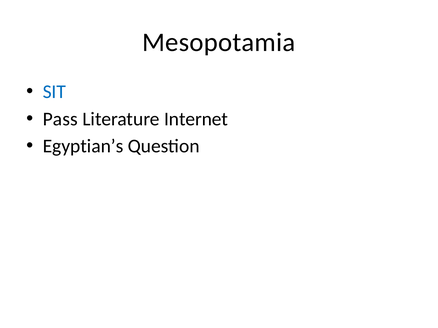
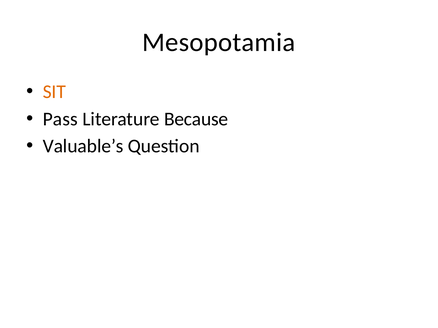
SIT colour: blue -> orange
Internet: Internet -> Because
Egyptian’s: Egyptian’s -> Valuable’s
